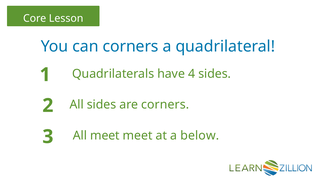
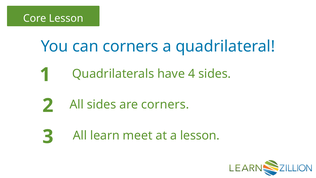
All meet: meet -> learn
a below: below -> lesson
